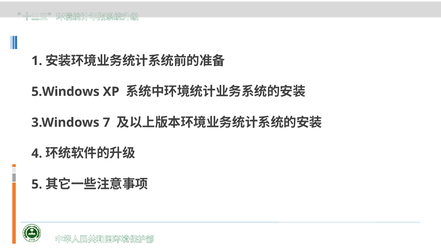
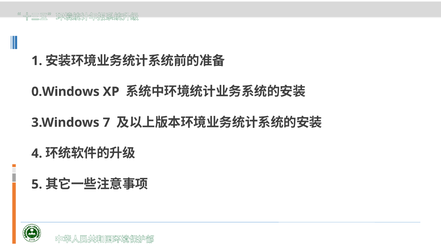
5.Windows: 5.Windows -> 0.Windows
